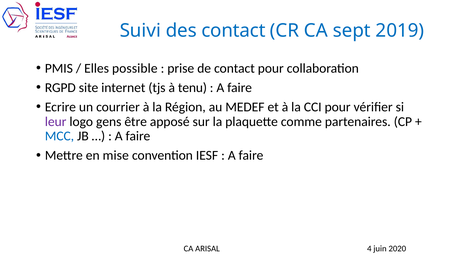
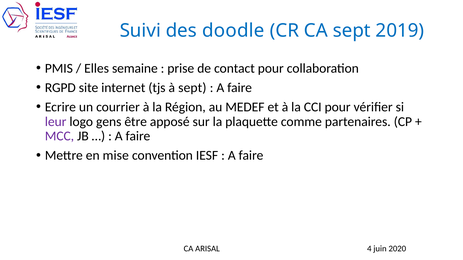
des contact: contact -> doodle
possible: possible -> semaine
à tenu: tenu -> sept
MCC colour: blue -> purple
